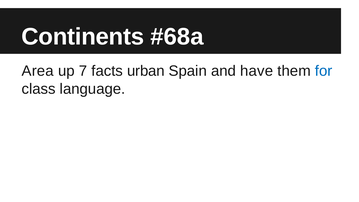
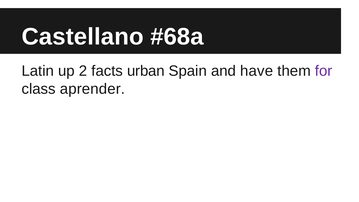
Continents: Continents -> Castellano
Area: Area -> Latin
7: 7 -> 2
for colour: blue -> purple
language: language -> aprender
